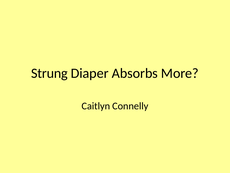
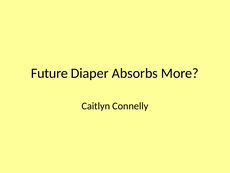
Strung: Strung -> Future
